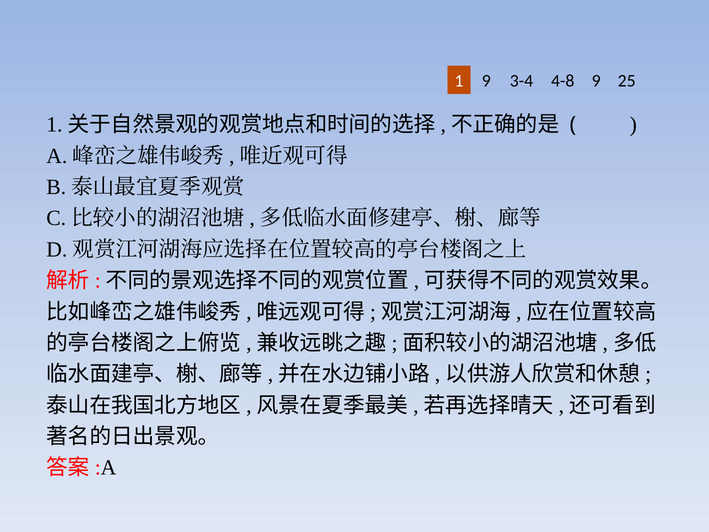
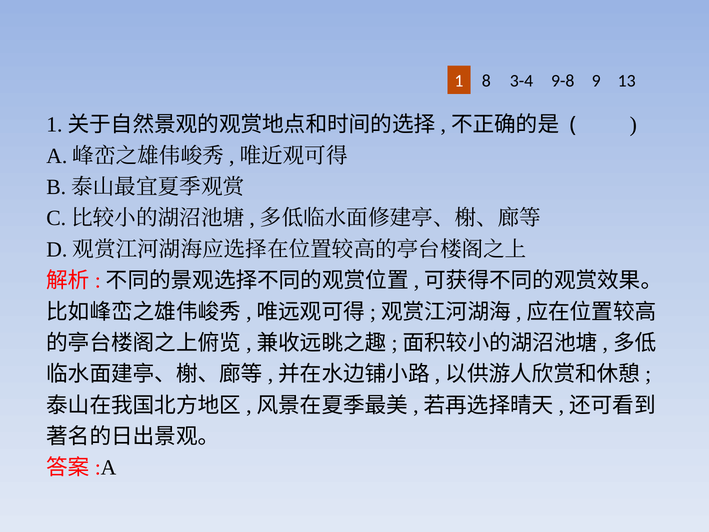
1 9: 9 -> 8
4-8: 4-8 -> 9-8
25: 25 -> 13
